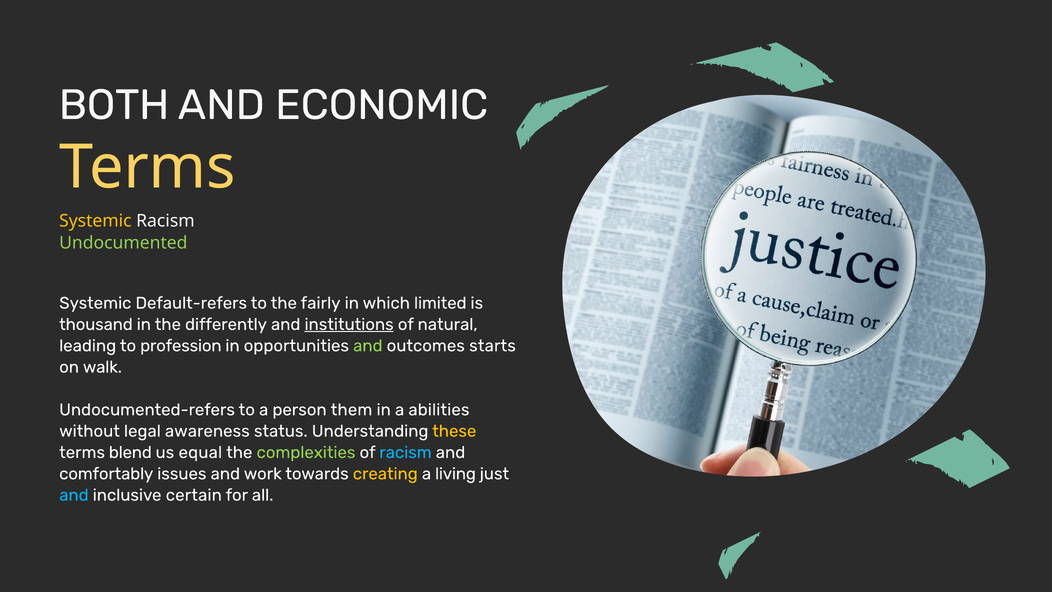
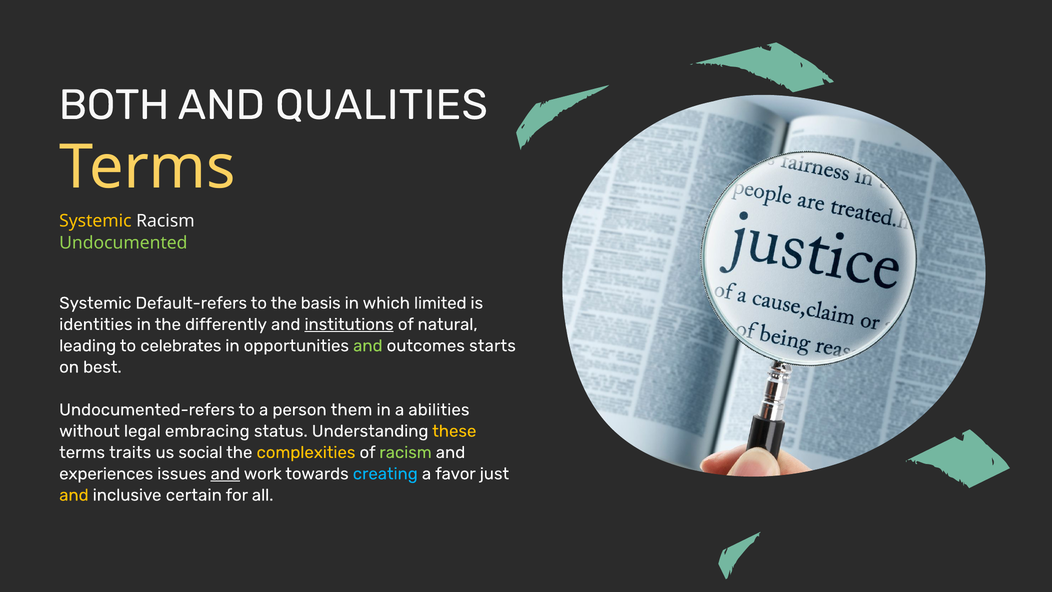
ECONOMIC: ECONOMIC -> QUALITIES
fairly: fairly -> basis
thousand: thousand -> identities
profession: profession -> celebrates
walk: walk -> best
awareness: awareness -> embracing
blend: blend -> traits
equal: equal -> social
complexities colour: light green -> yellow
racism at (406, 452) colour: light blue -> light green
comfortably: comfortably -> experiences
and at (225, 474) underline: none -> present
creating colour: yellow -> light blue
living: living -> favor
and at (74, 495) colour: light blue -> yellow
